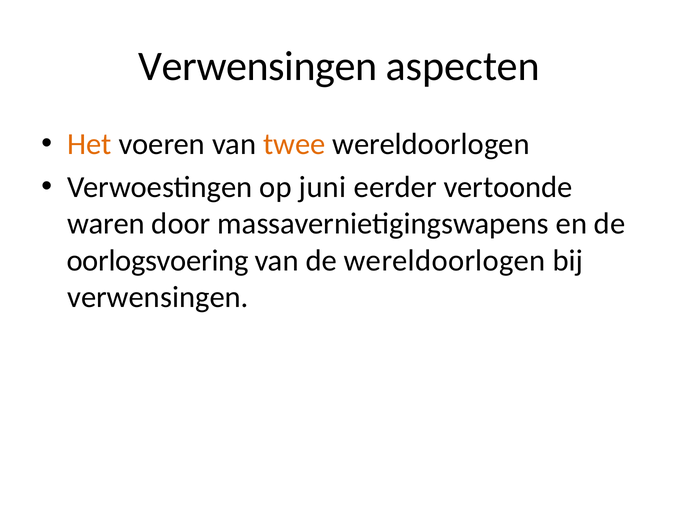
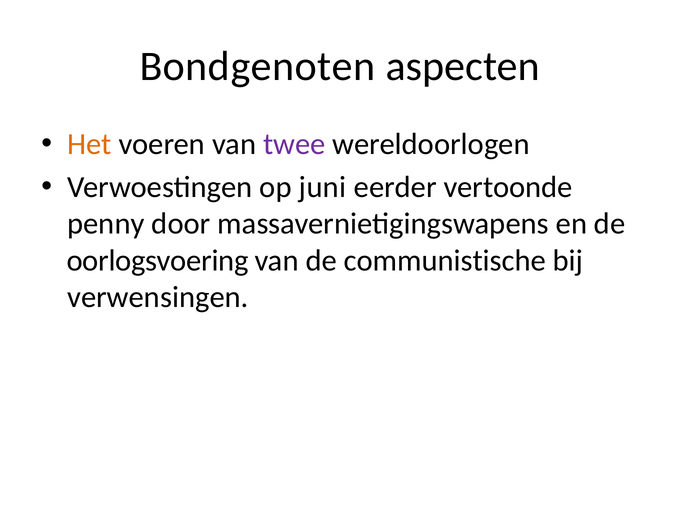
Verwensingen at (258, 67): Verwensingen -> Bondgenoten
twee colour: orange -> purple
waren: waren -> penny
de wereldoorlogen: wereldoorlogen -> communistische
